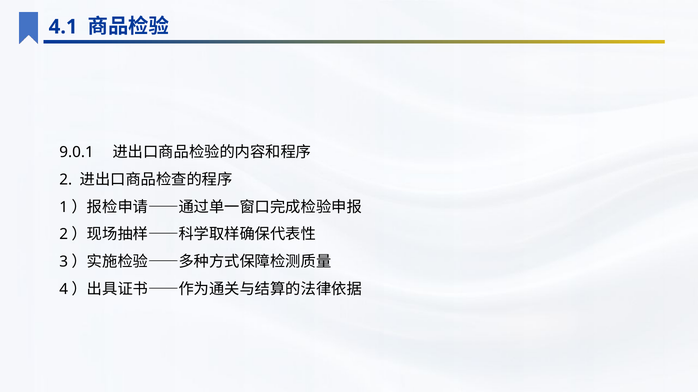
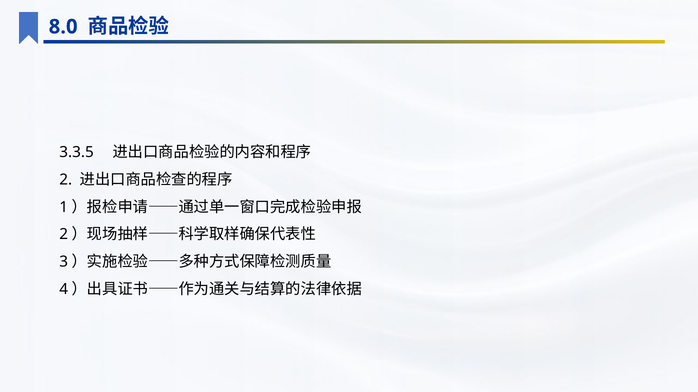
4.1: 4.1 -> 8.0
9.0.1: 9.0.1 -> 3.3.5
